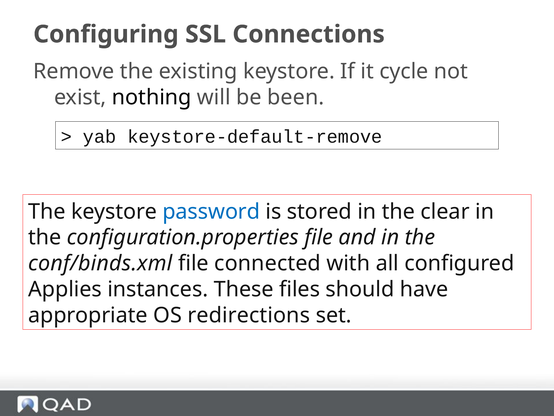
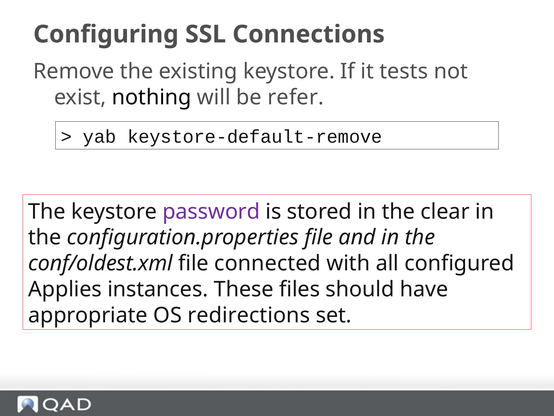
cycle: cycle -> tests
been: been -> refer
password colour: blue -> purple
conf/binds.xml: conf/binds.xml -> conf/oldest.xml
